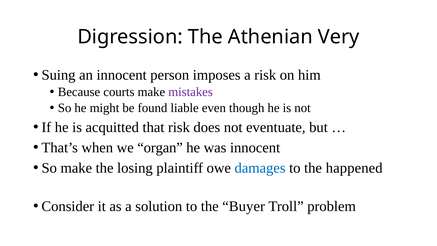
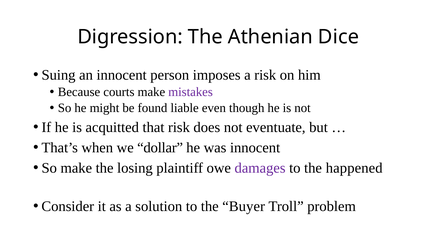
Very: Very -> Dice
organ: organ -> dollar
damages colour: blue -> purple
